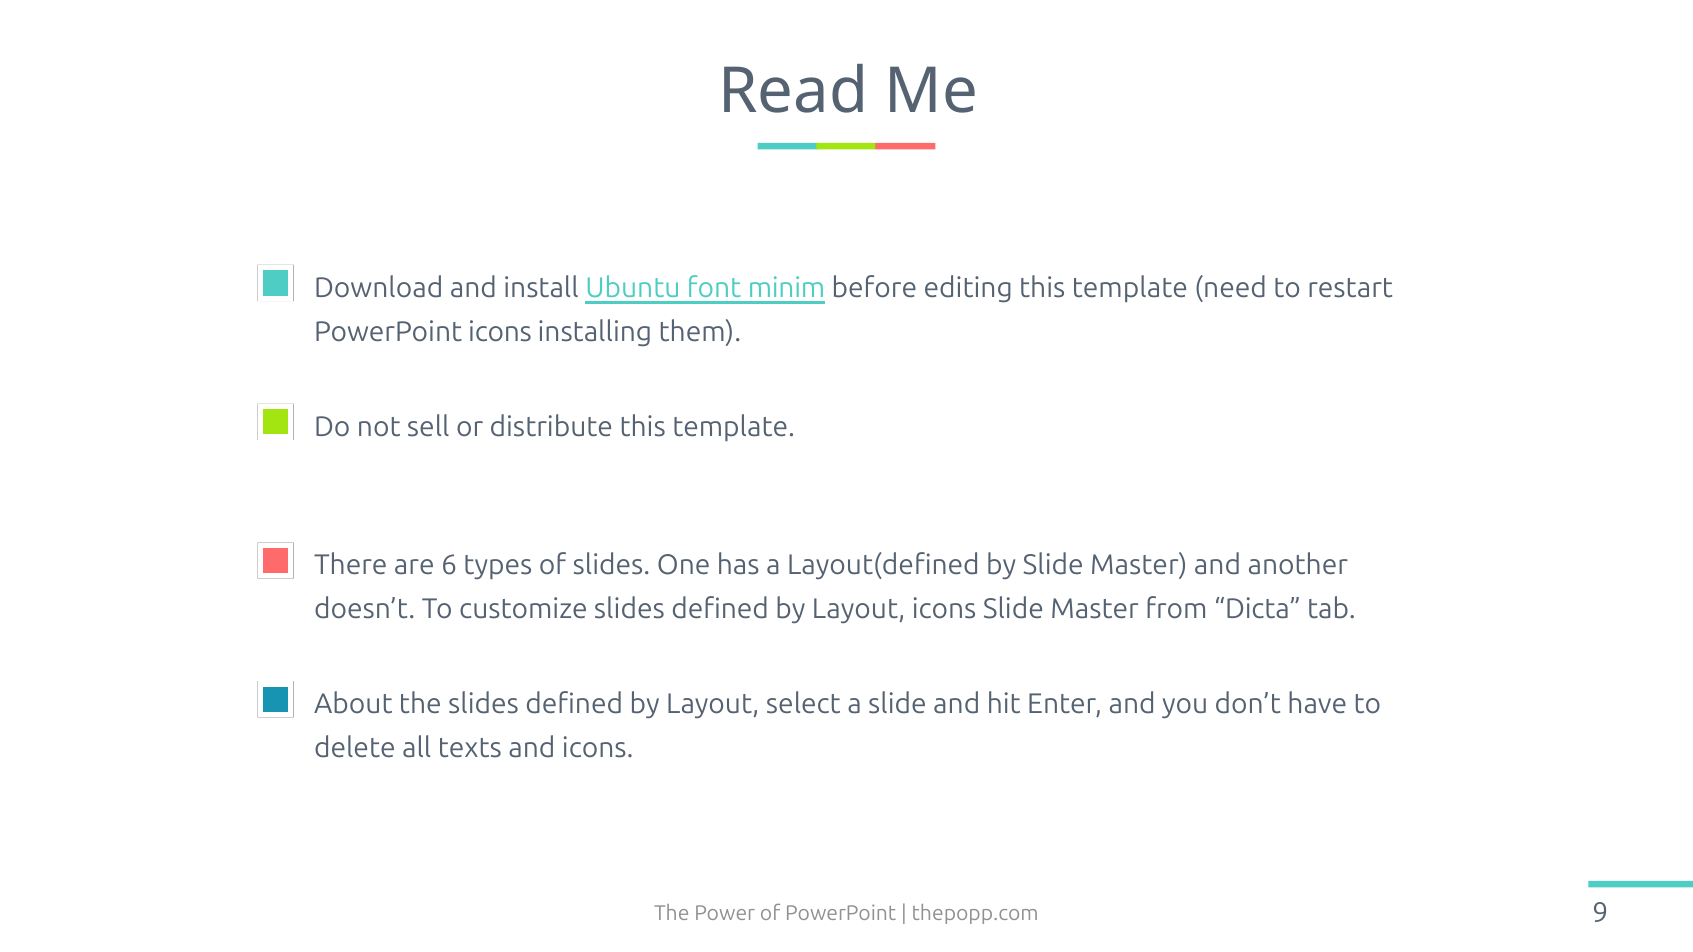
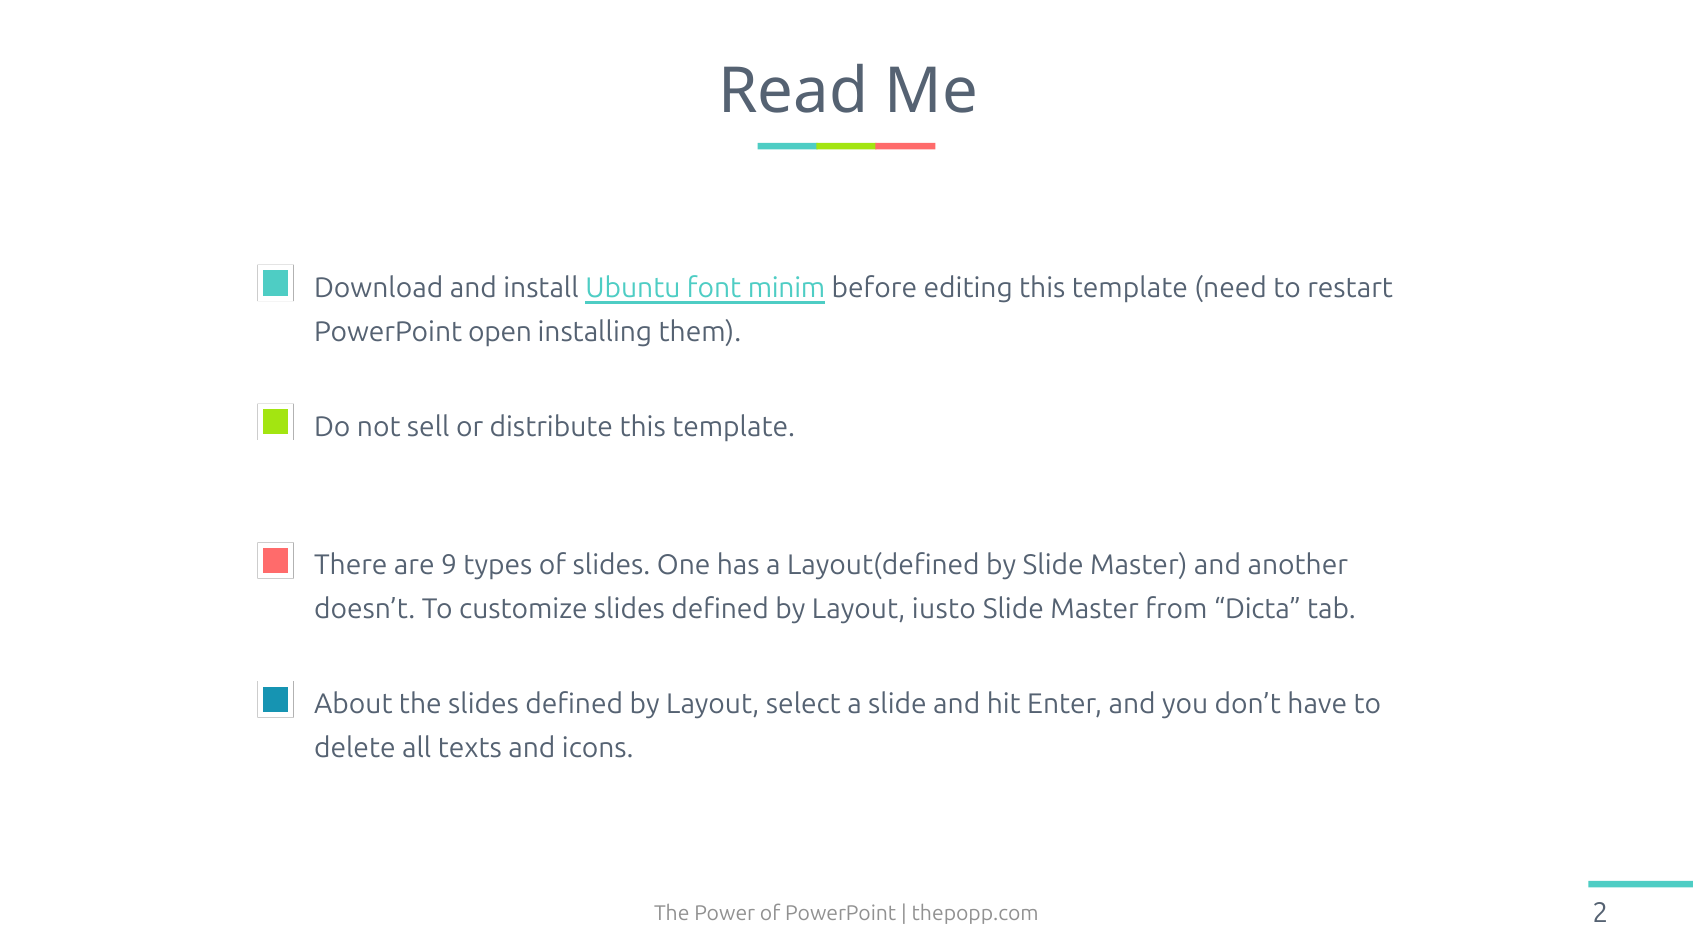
PowerPoint icons: icons -> open
6: 6 -> 9
Layout icons: icons -> iusto
9: 9 -> 2
